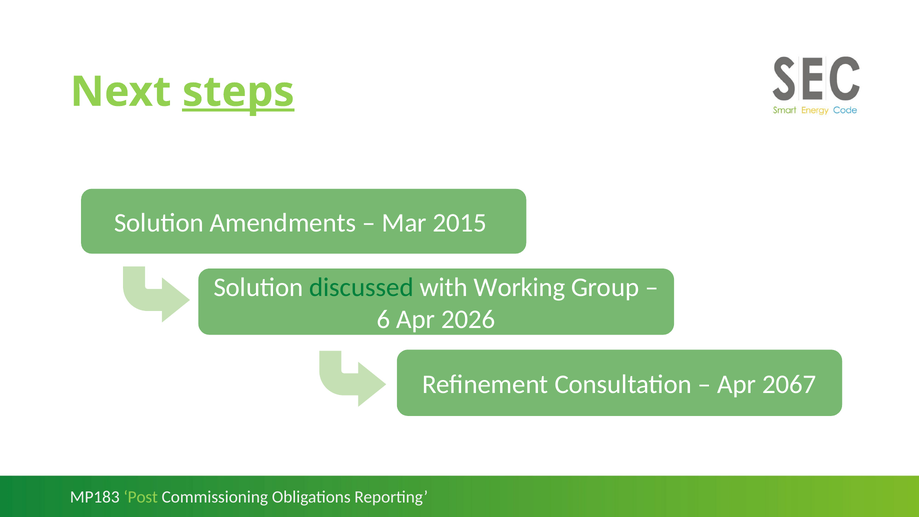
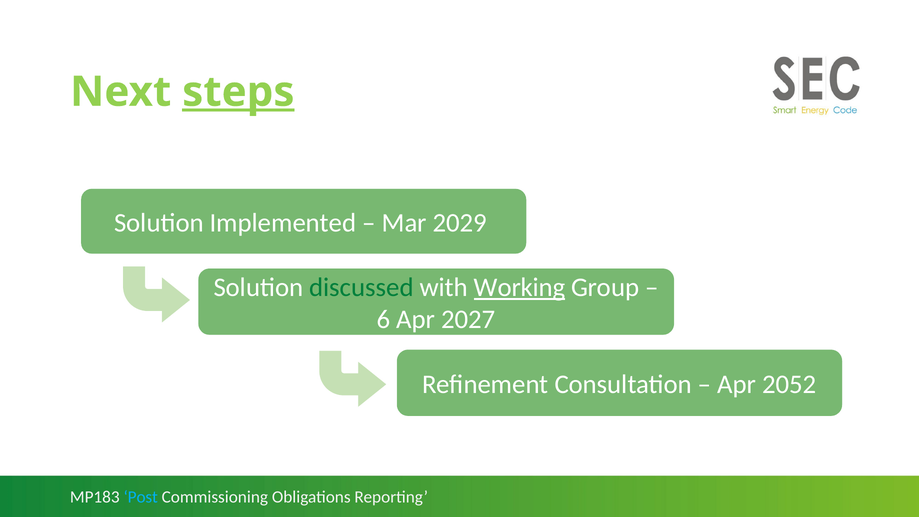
Amendments: Amendments -> Implemented
2015: 2015 -> 2029
Working underline: none -> present
2026: 2026 -> 2027
2067: 2067 -> 2052
Post colour: light green -> light blue
